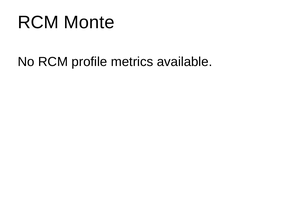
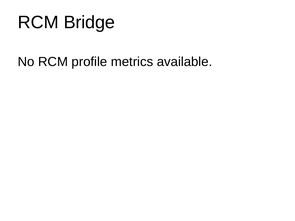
Monte: Monte -> Bridge
